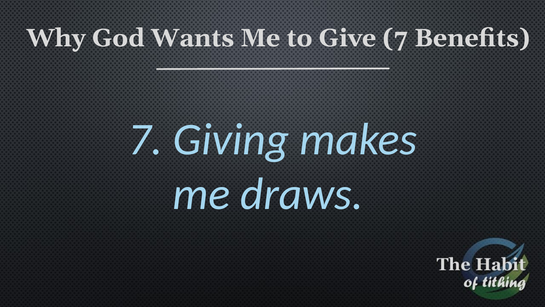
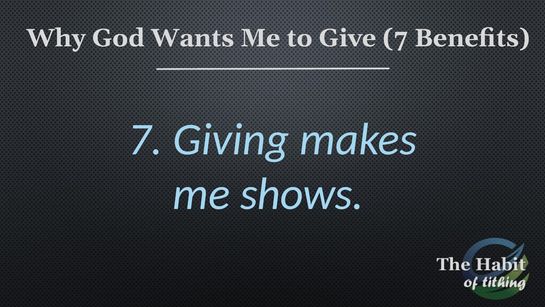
draws: draws -> shows
